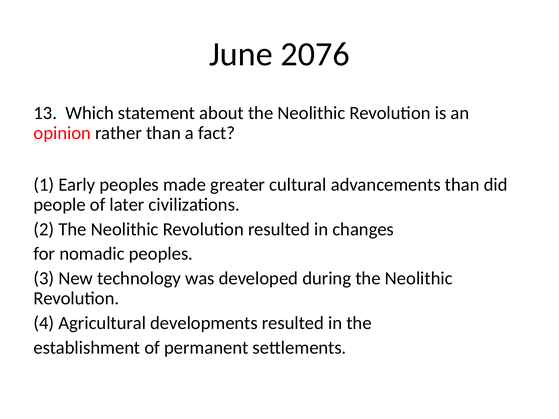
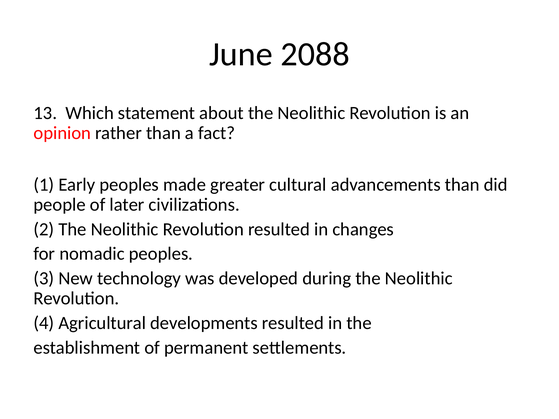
2076: 2076 -> 2088
